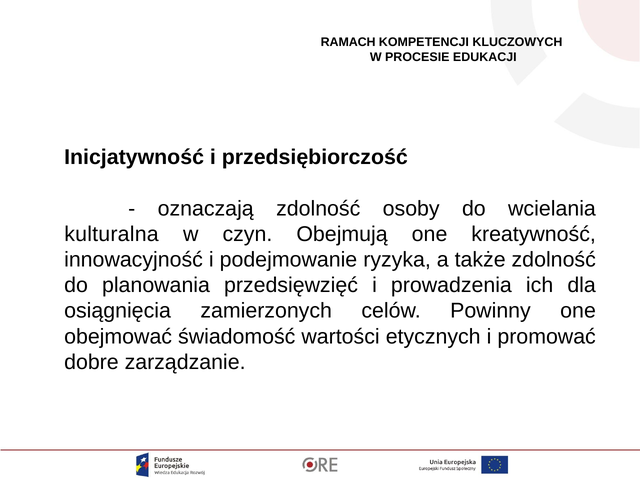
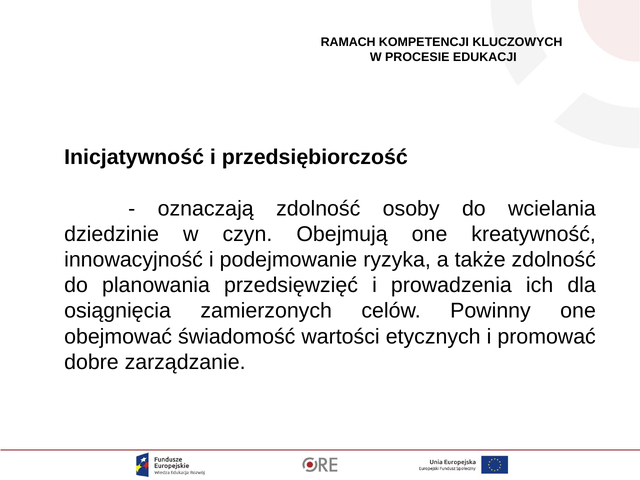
kulturalna: kulturalna -> dziedzinie
